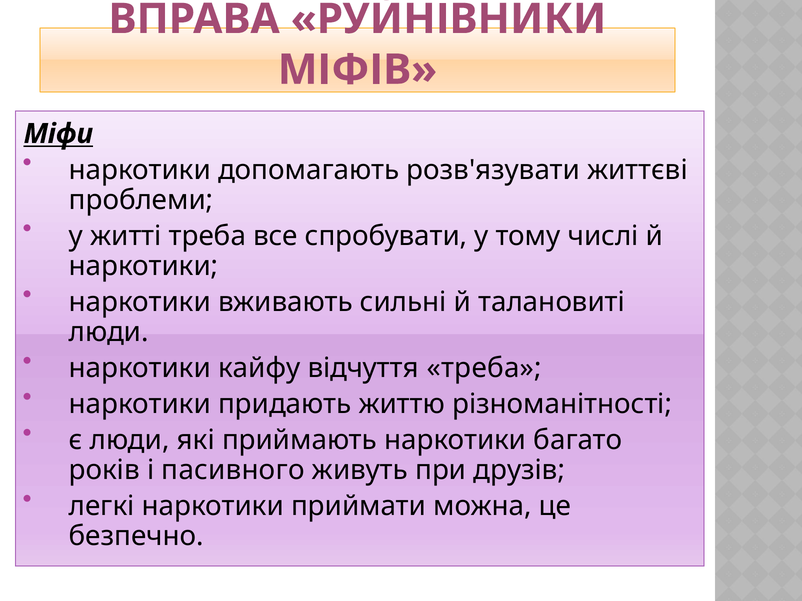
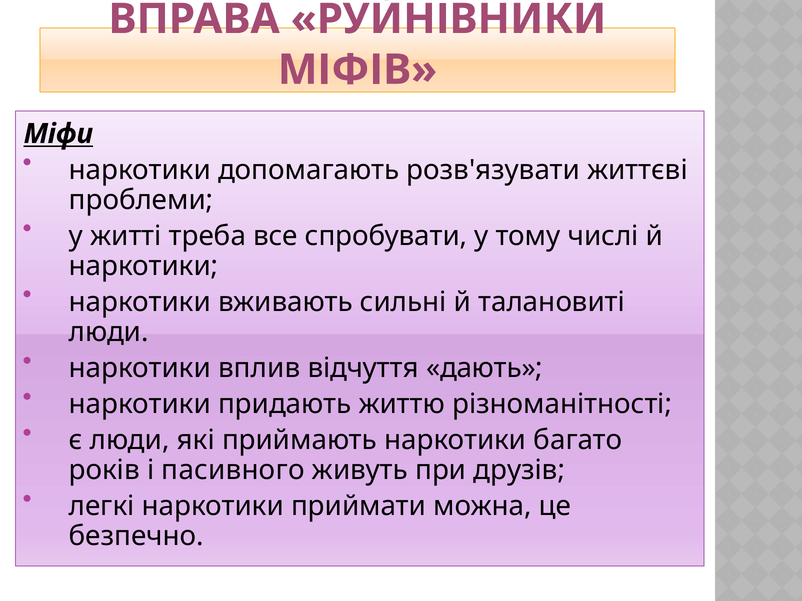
кайфу: кайфу -> вплив
відчуття треба: треба -> дають
